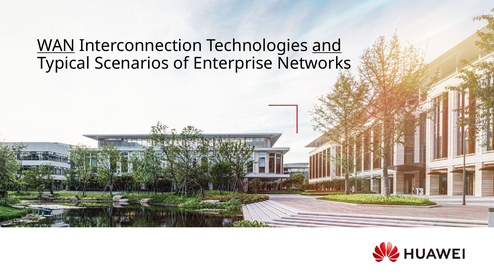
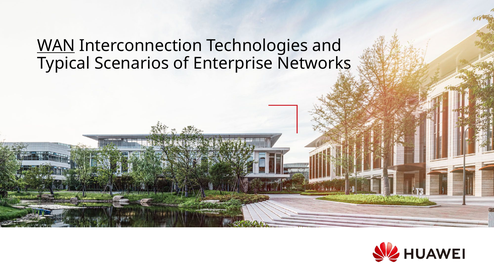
and underline: present -> none
